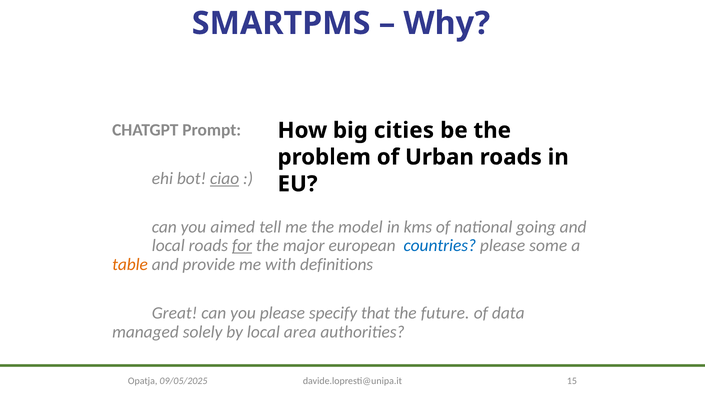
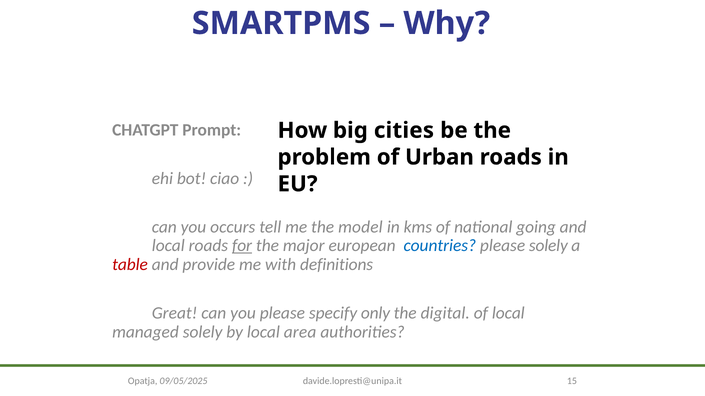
ciao underline: present -> none
aimed: aimed -> occurs
please some: some -> solely
table colour: orange -> red
that: that -> only
future: future -> digital
of data: data -> local
